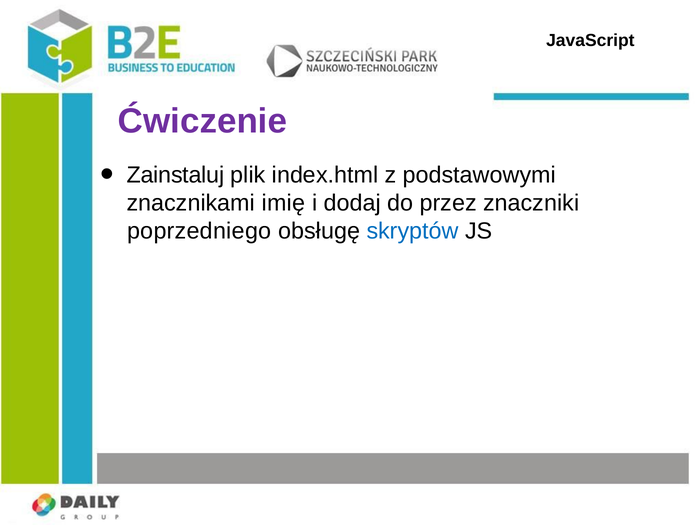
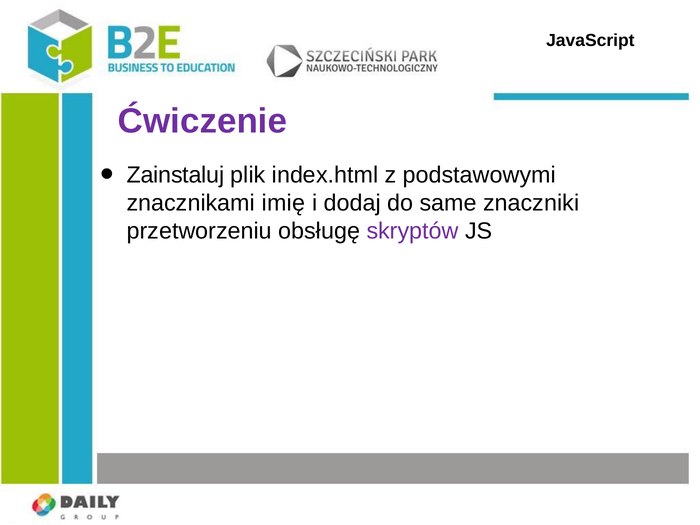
przez: przez -> same
poprzedniego: poprzedniego -> przetworzeniu
skryptów colour: blue -> purple
